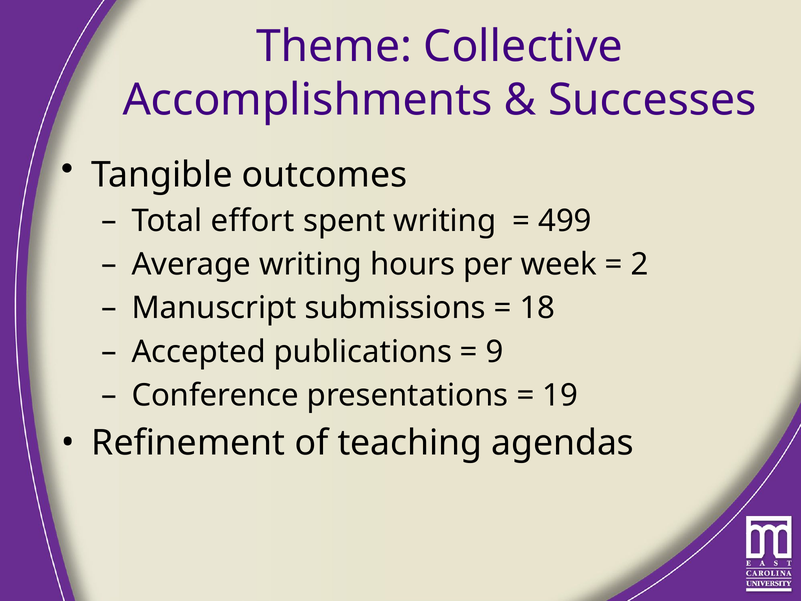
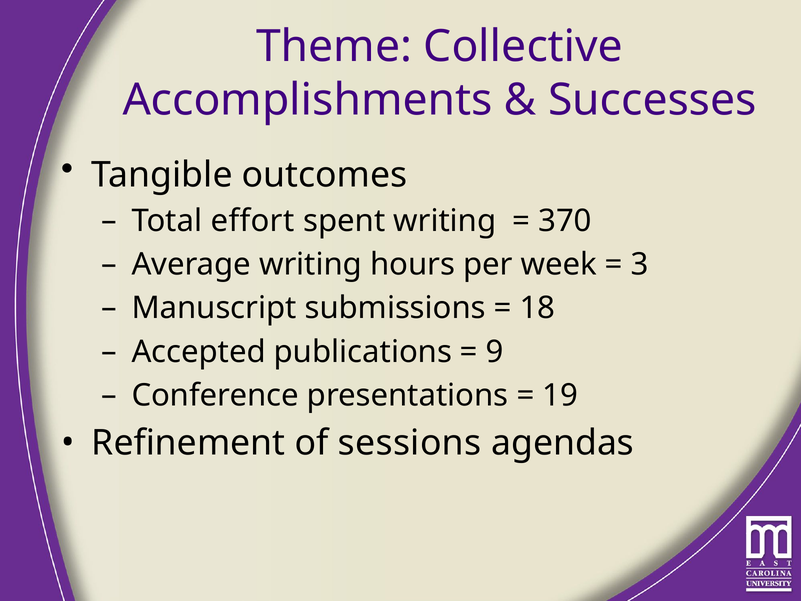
499: 499 -> 370
2: 2 -> 3
teaching: teaching -> sessions
